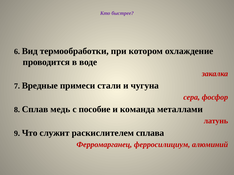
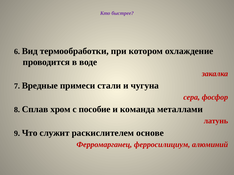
медь: медь -> хром
сплава: сплава -> основе
